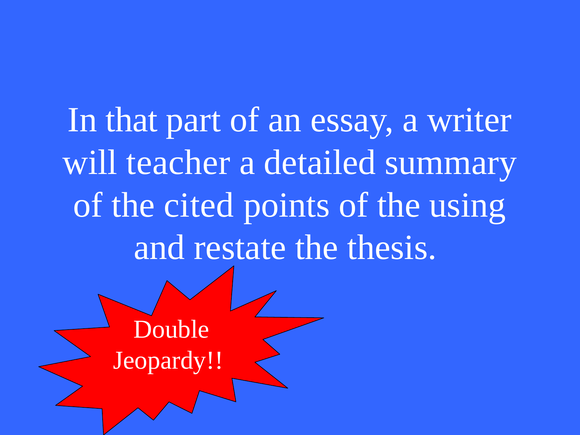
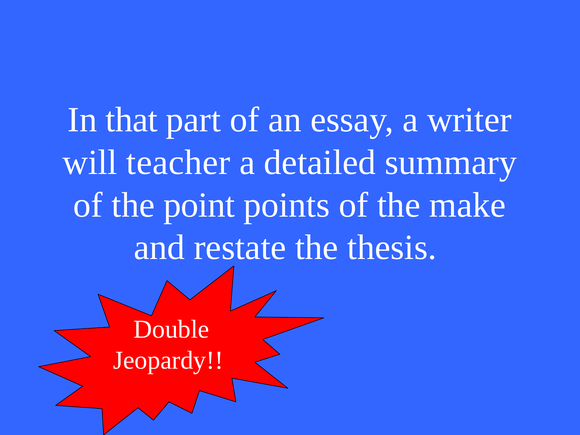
cited: cited -> point
using: using -> make
